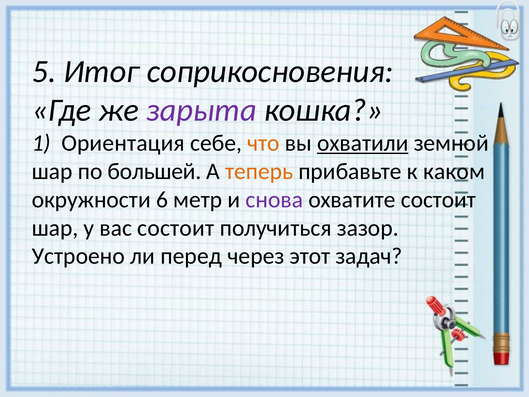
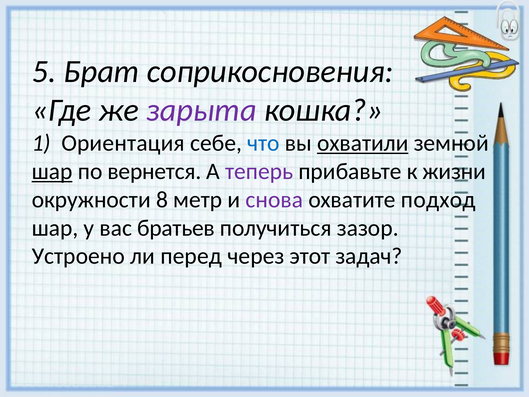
Итог: Итог -> Брат
что colour: orange -> blue
шар at (52, 171) underline: none -> present
большей: большей -> вернется
теперь colour: orange -> purple
каком: каком -> жизни
6: 6 -> 8
охватите состоит: состоит -> подход
вас состоит: состоит -> братьев
